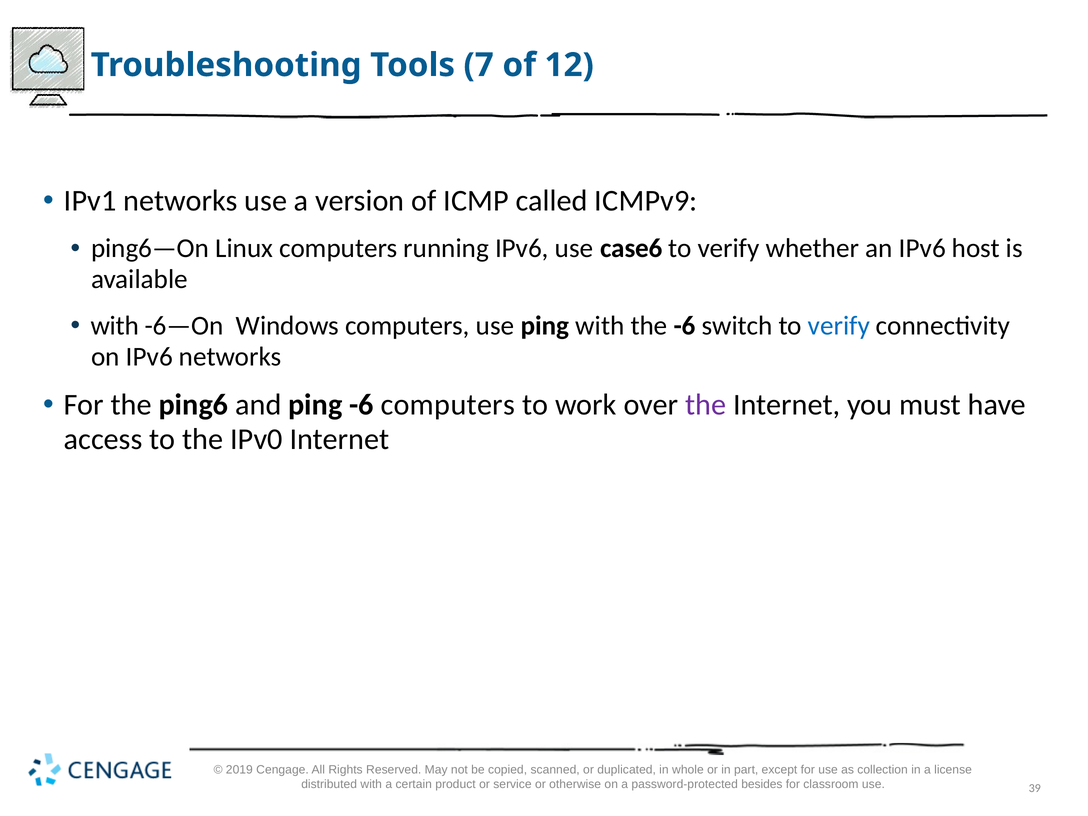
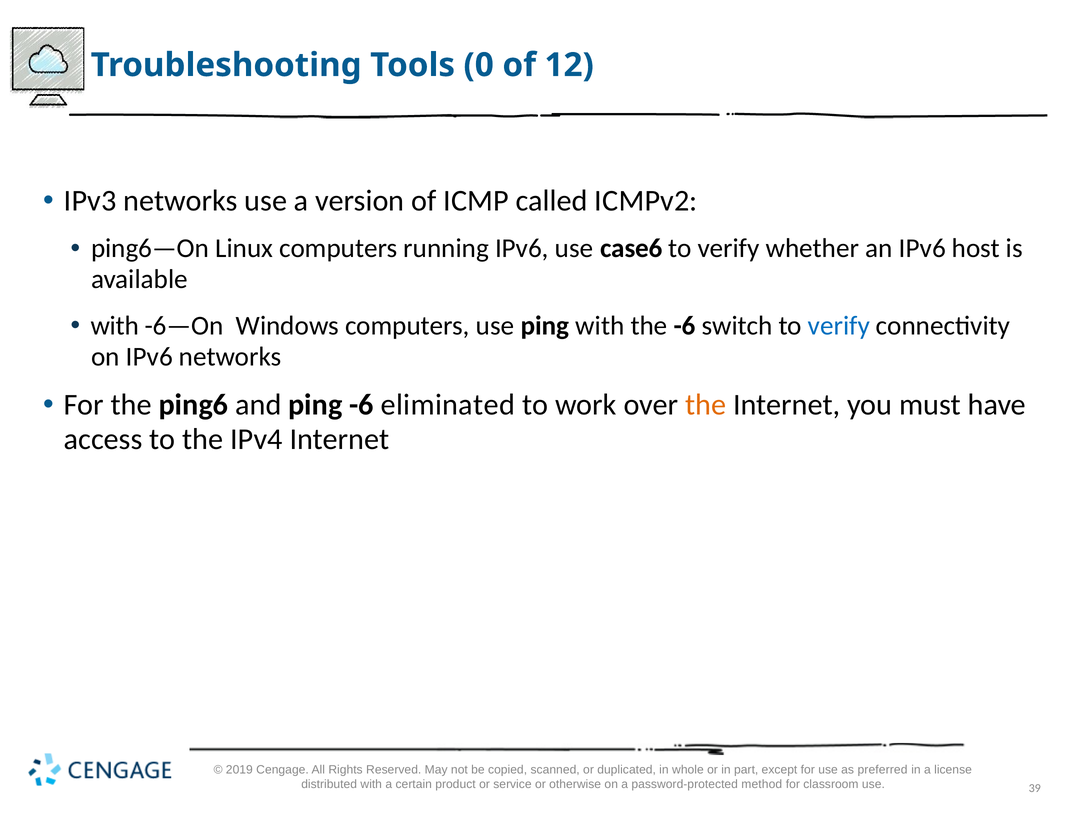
7: 7 -> 0
1: 1 -> 3
9: 9 -> 2
-6 computers: computers -> eliminated
the at (706, 405) colour: purple -> orange
0: 0 -> 4
collection: collection -> preferred
besides: besides -> method
